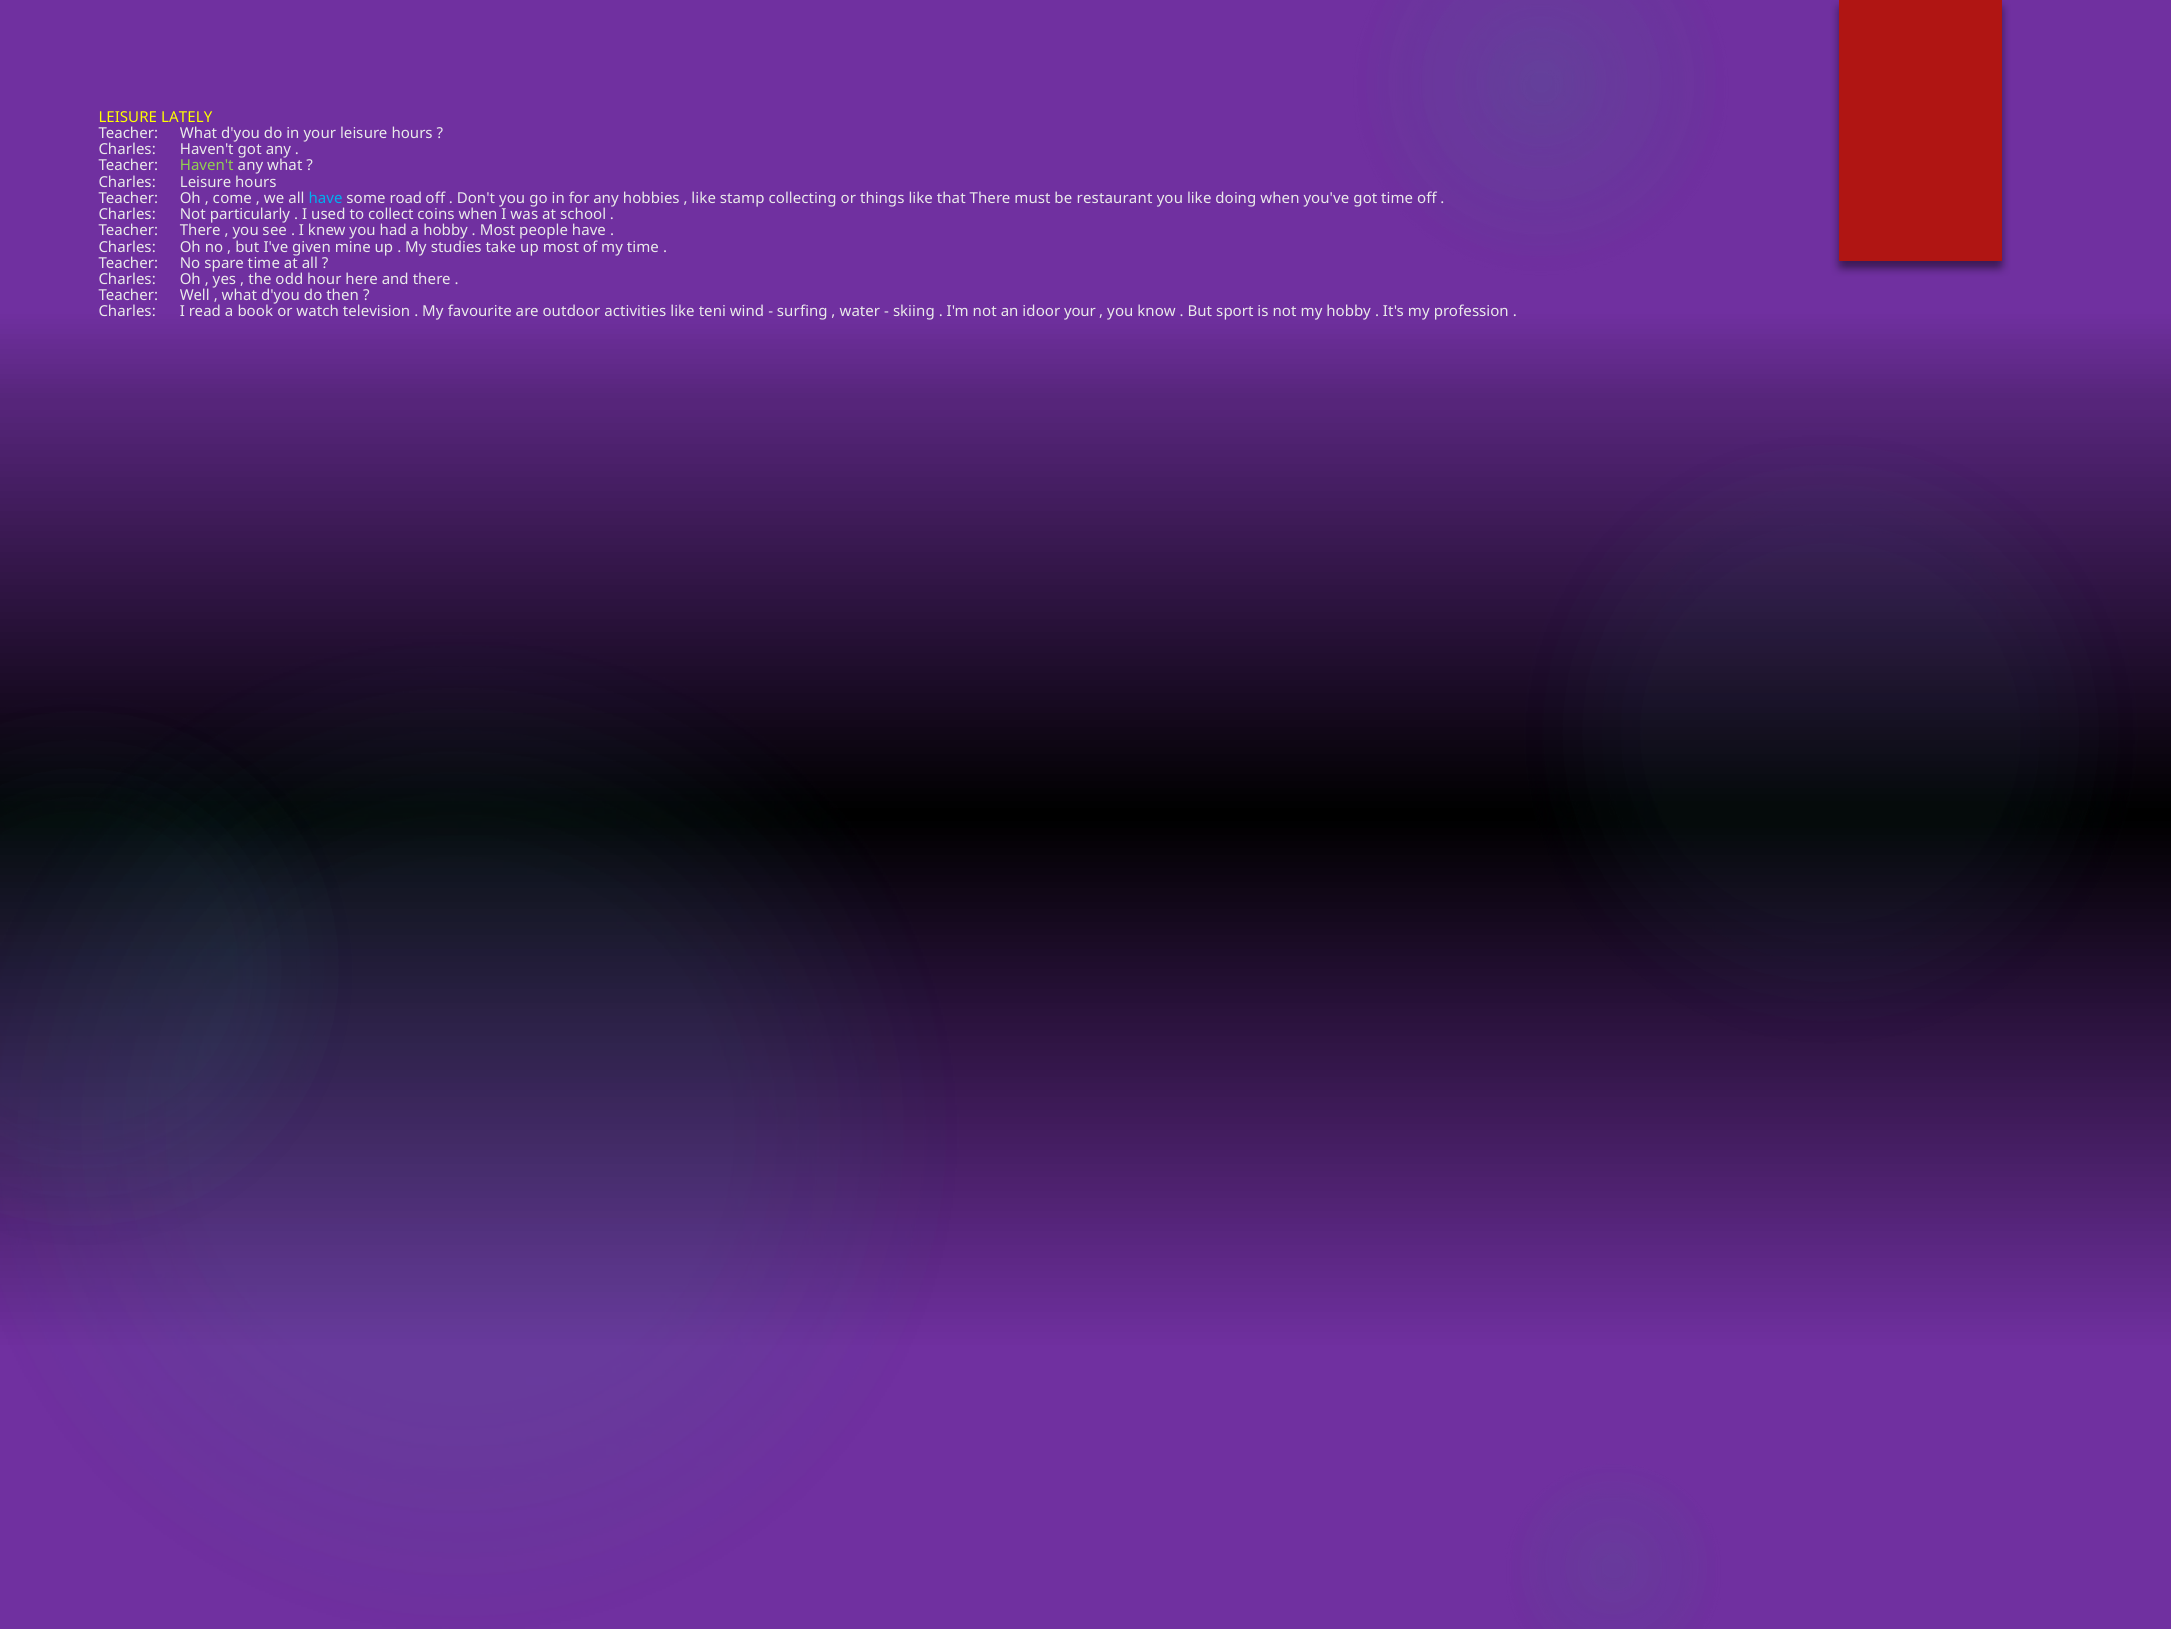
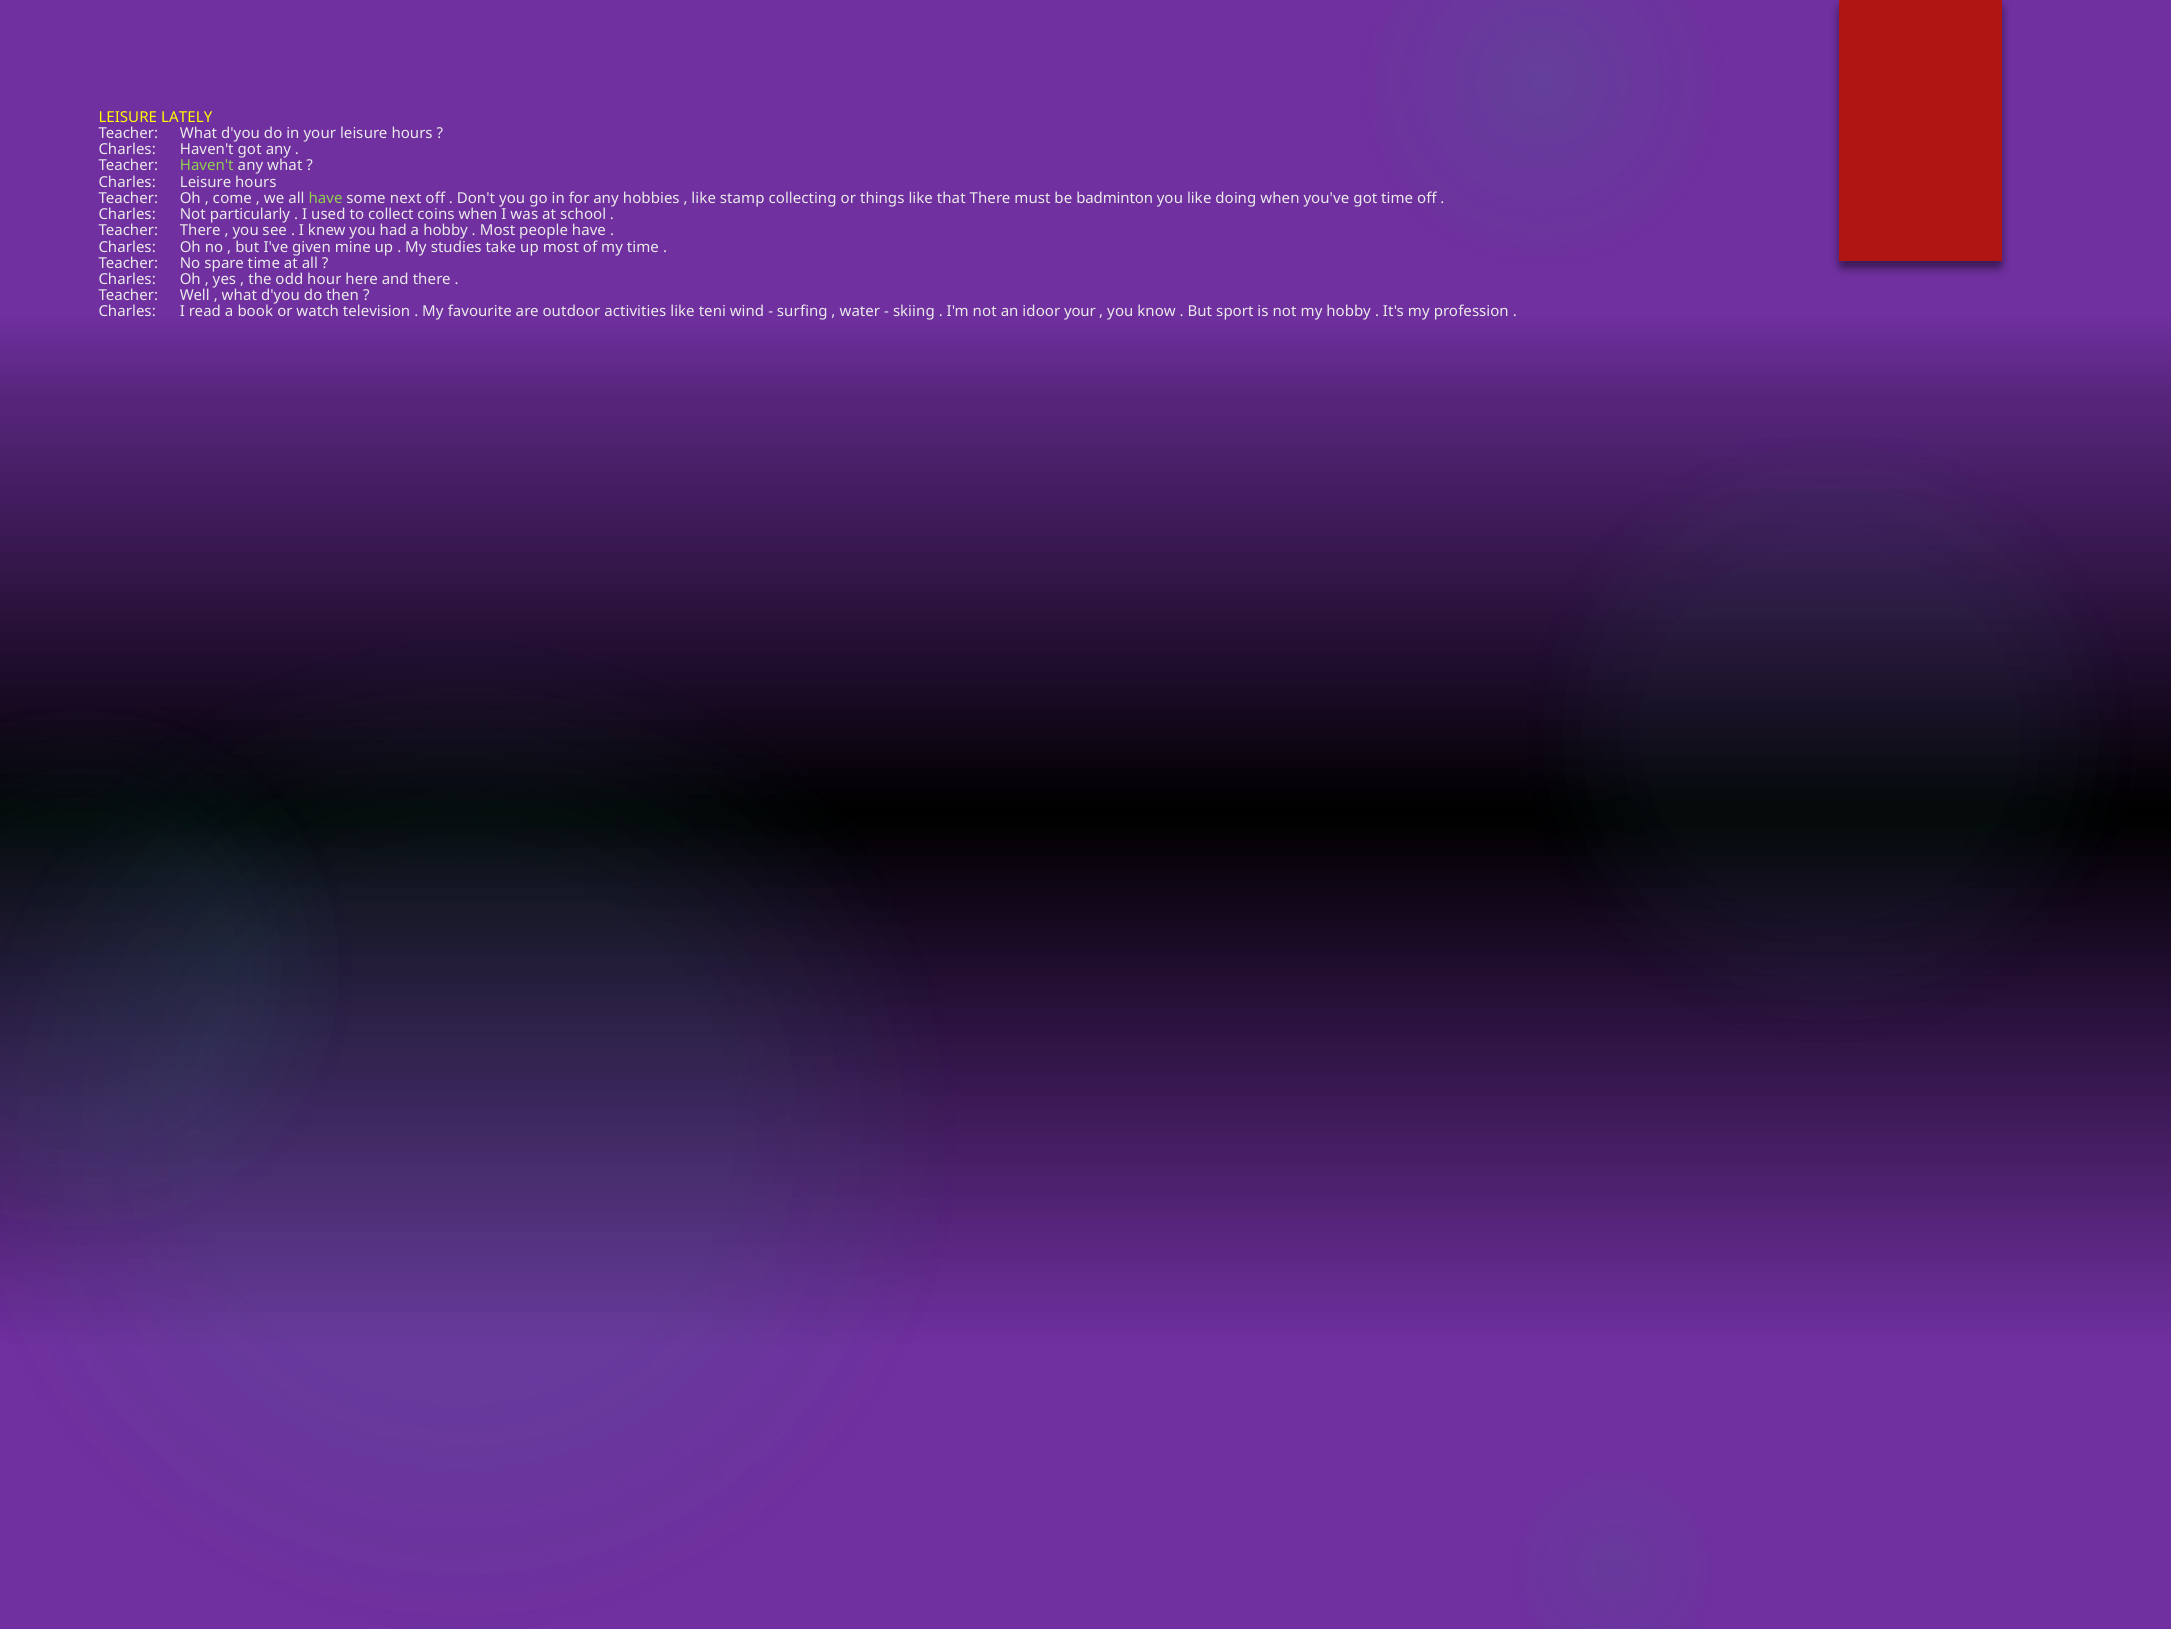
have at (326, 198) colour: light blue -> light green
road: road -> next
restaurant: restaurant -> badminton
